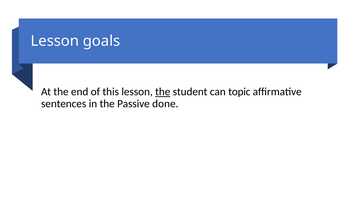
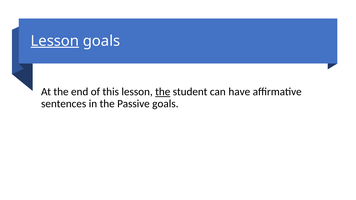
Lesson at (55, 41) underline: none -> present
topic: topic -> have
Passive done: done -> goals
